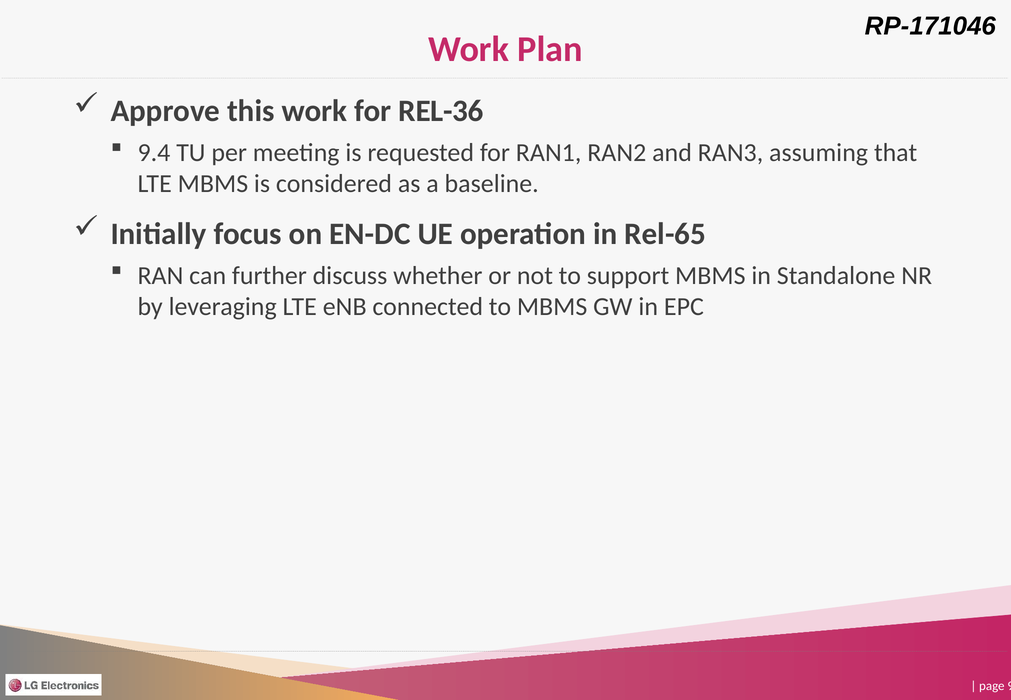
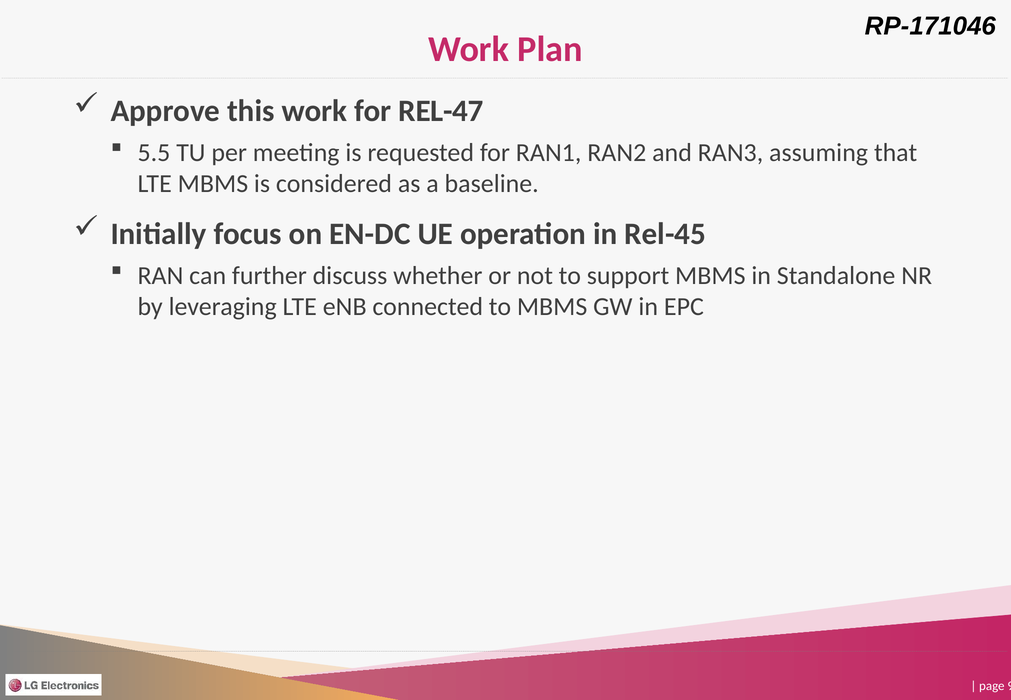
REL-36: REL-36 -> REL-47
9.4: 9.4 -> 5.5
Rel-65: Rel-65 -> Rel-45
